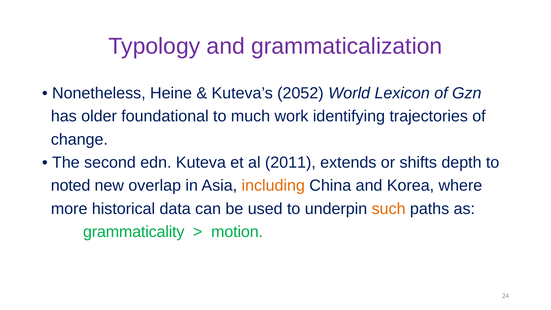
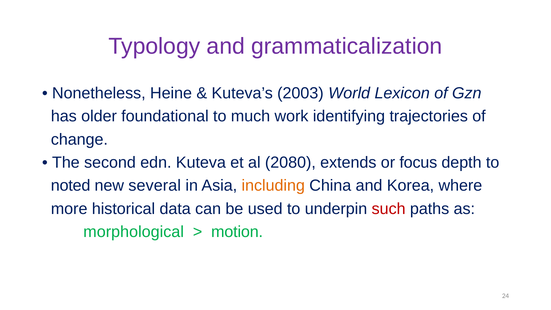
2052: 2052 -> 2003
2011: 2011 -> 2080
shifts: shifts -> focus
overlap: overlap -> several
such colour: orange -> red
grammaticality: grammaticality -> morphological
